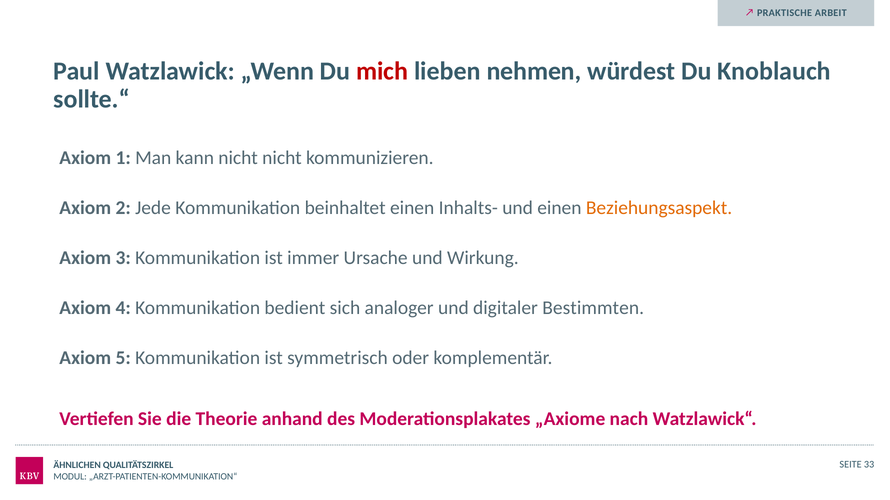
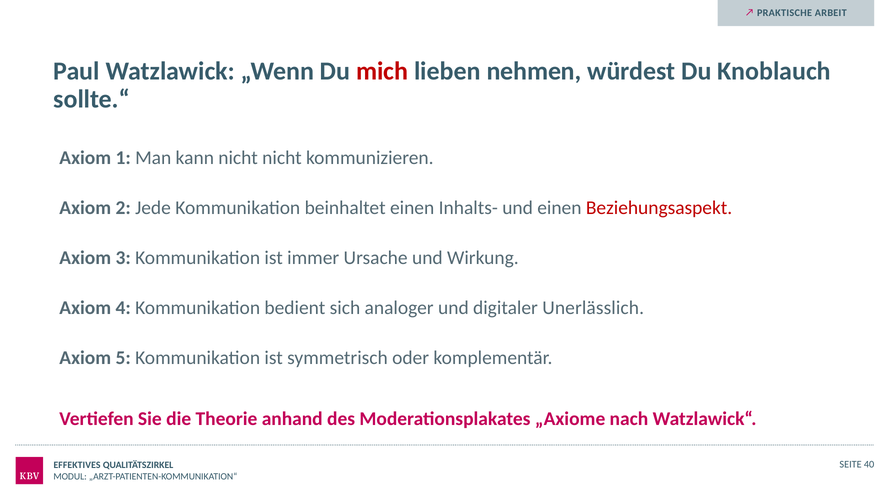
Beziehungsaspekt colour: orange -> red
Bestimmten: Bestimmten -> Unerlässlich
ÄHNLICHEN: ÄHNLICHEN -> EFFEKTIVES
33: 33 -> 40
